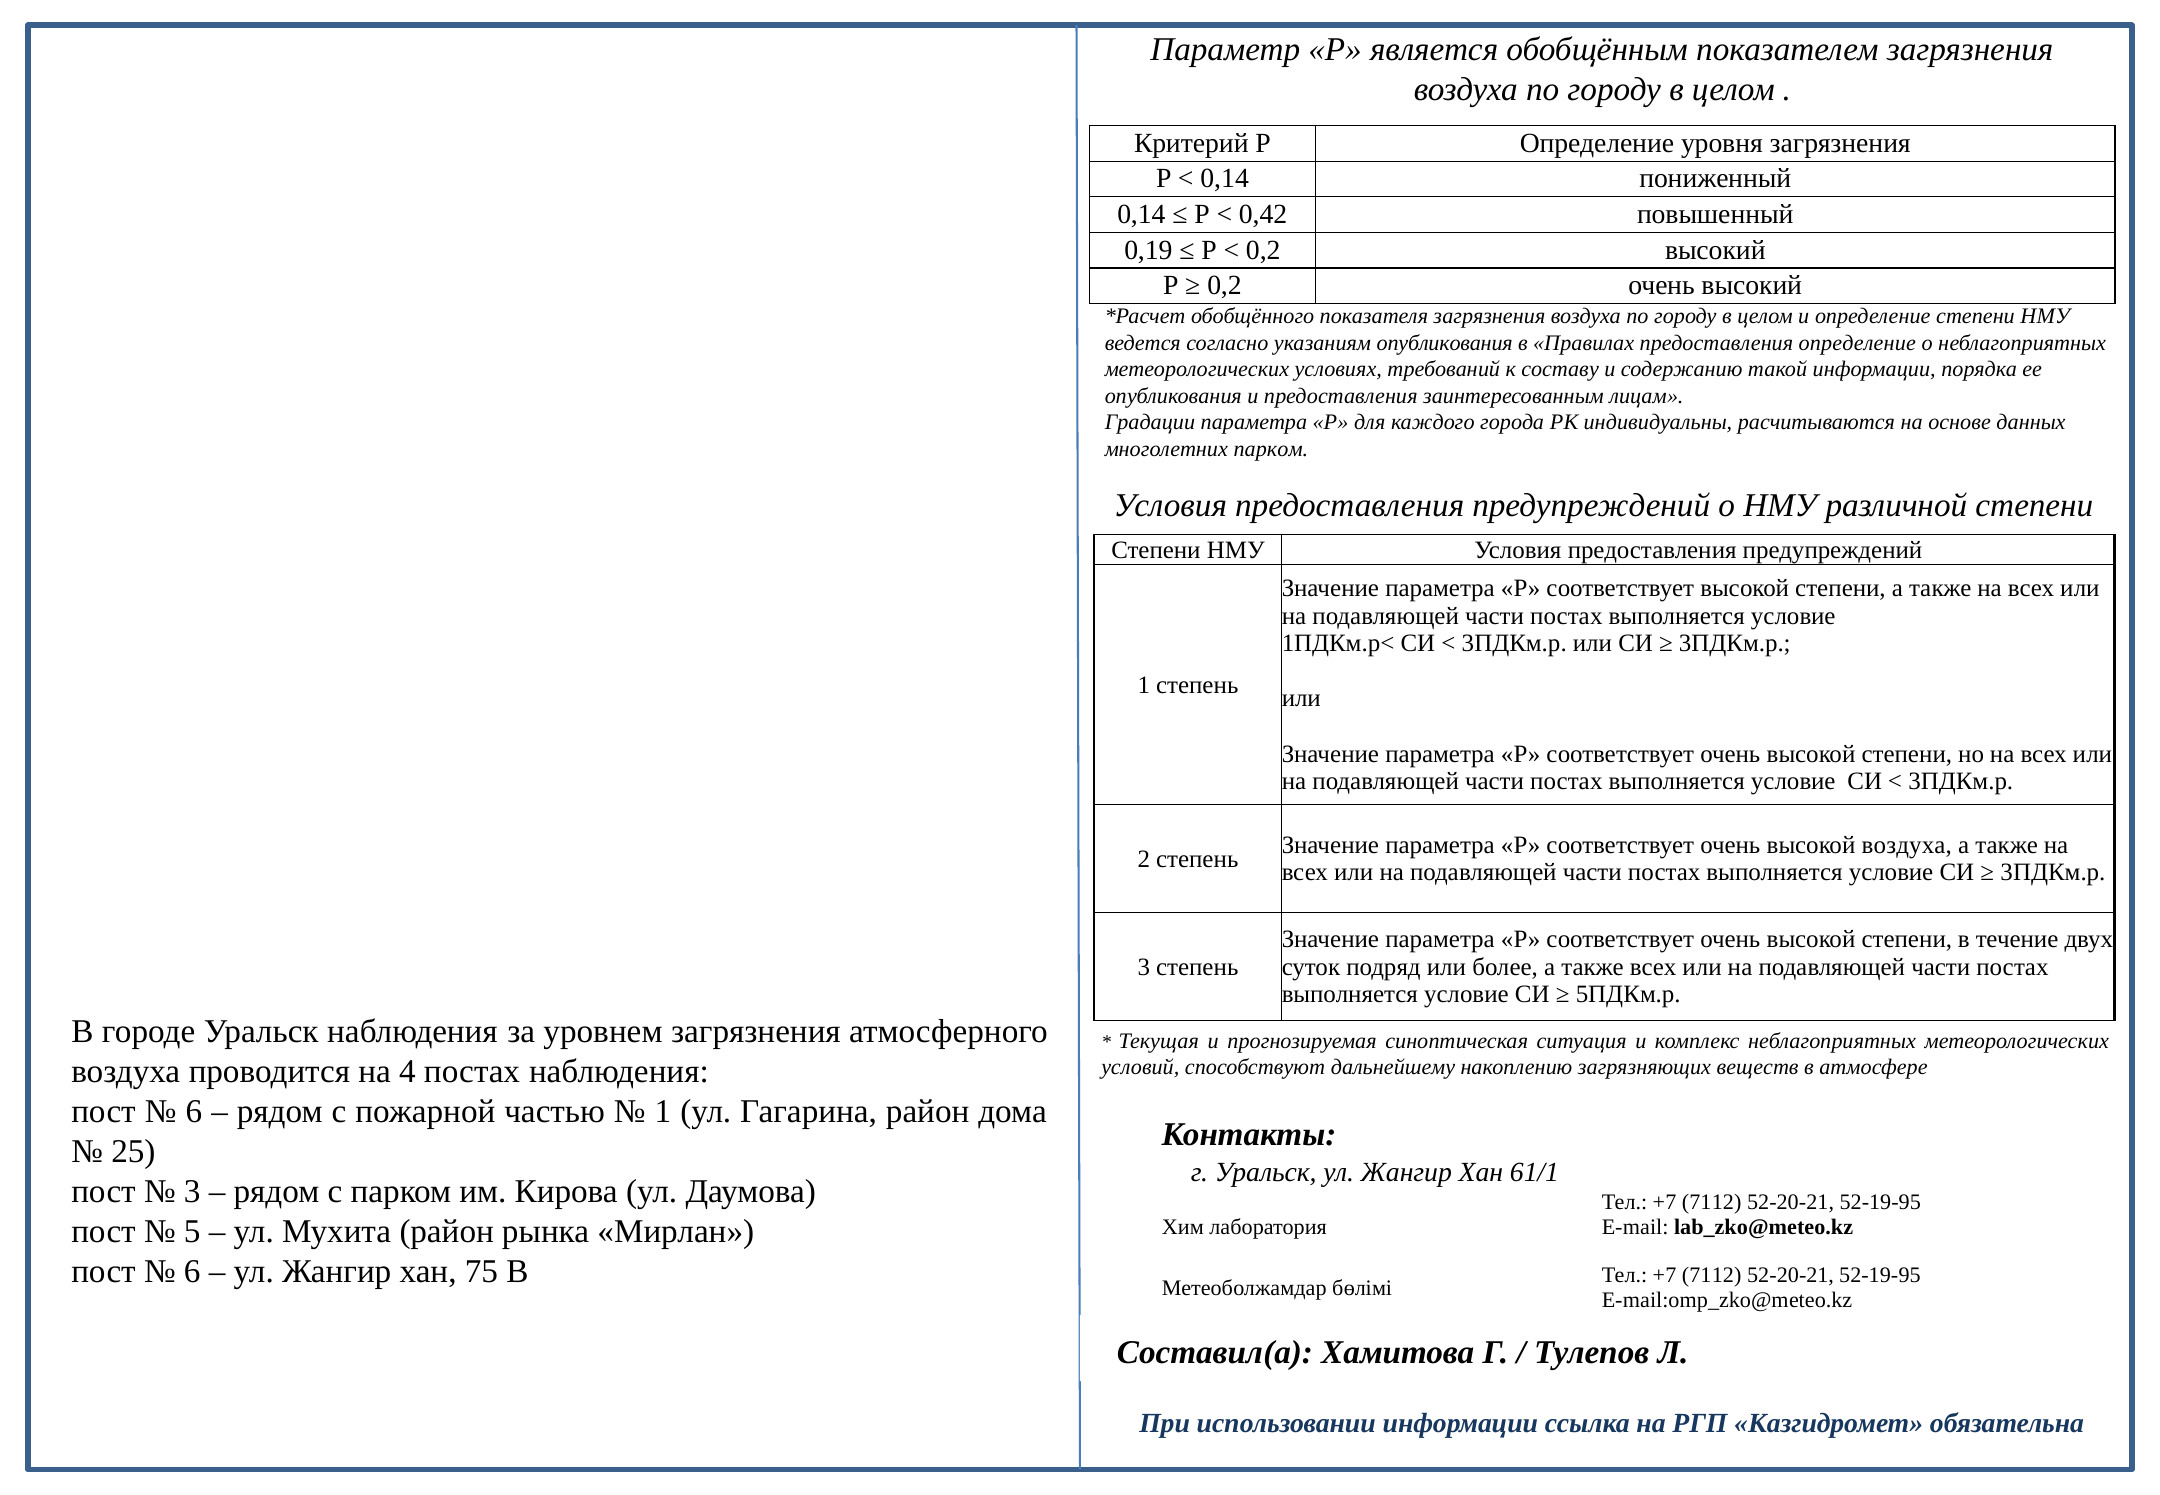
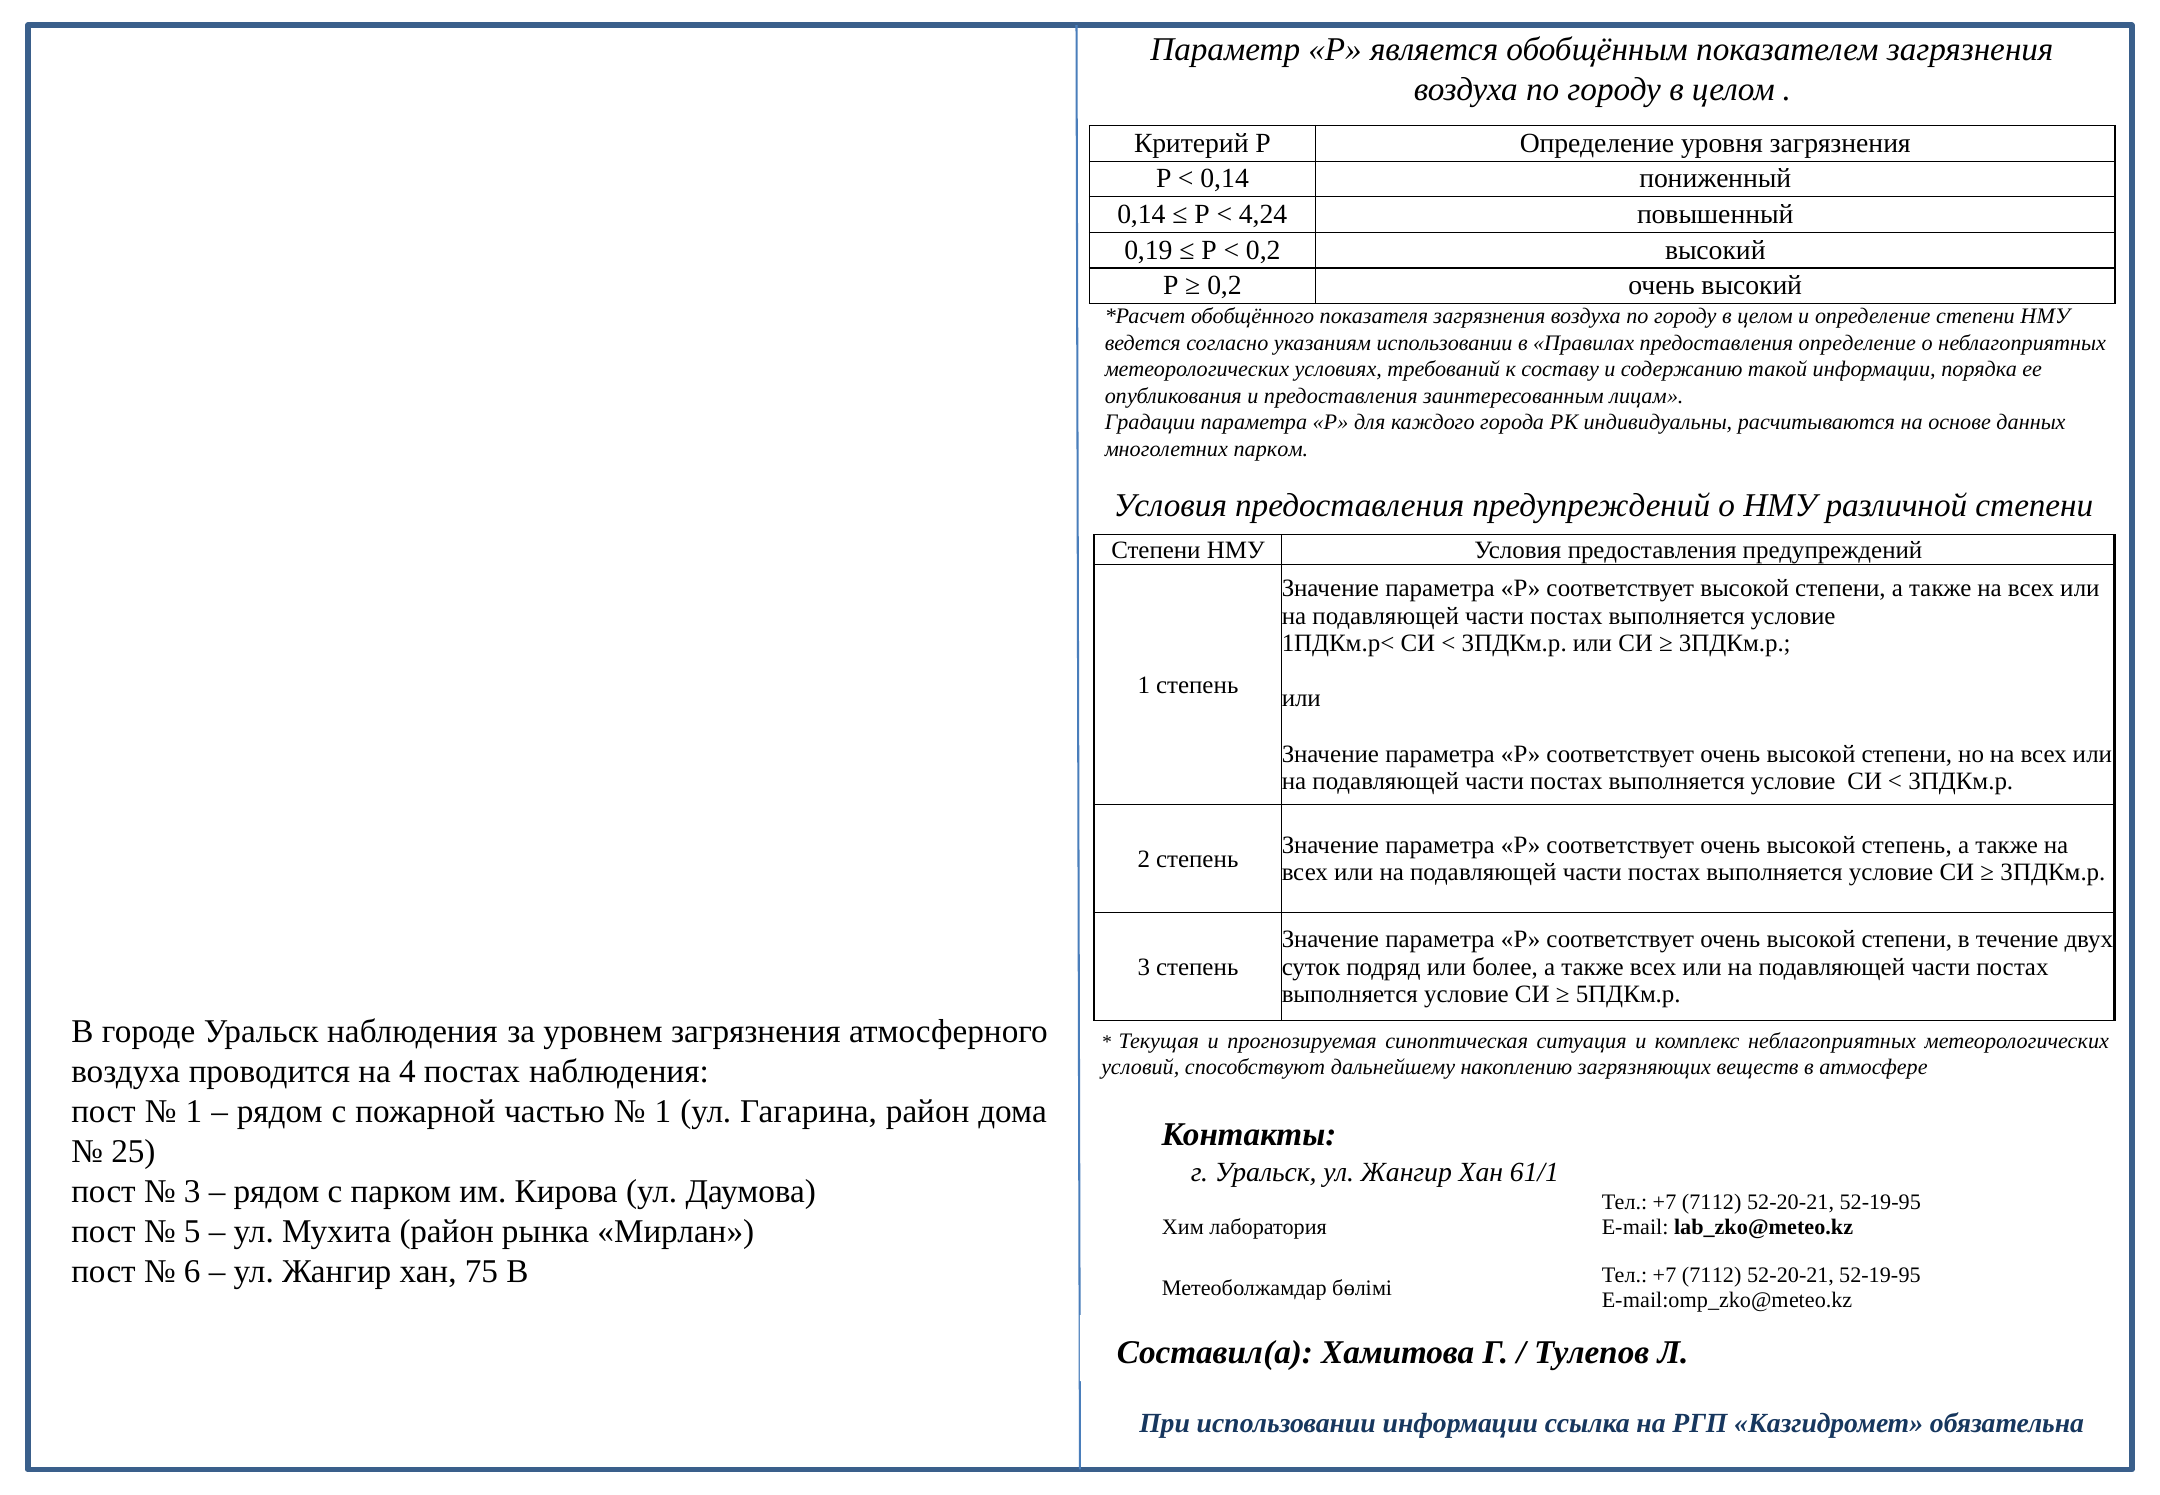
0,42: 0,42 -> 4,24
указаниям опубликования: опубликования -> использовании
высокой воздуха: воздуха -> степень
6 at (194, 1112): 6 -> 1
